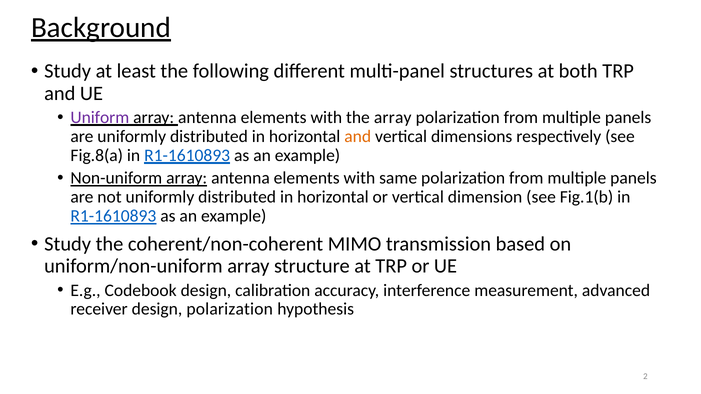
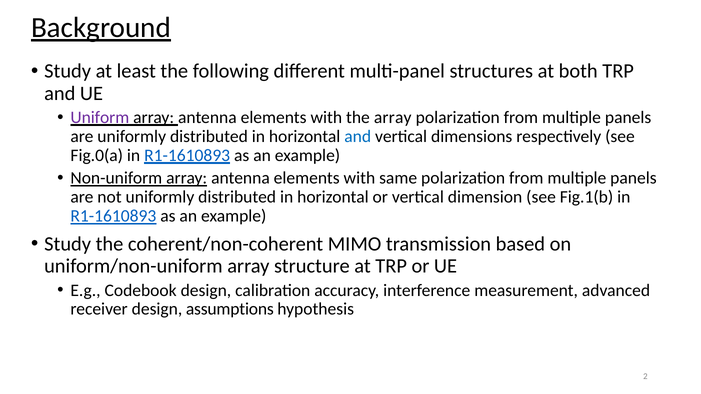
and at (358, 136) colour: orange -> blue
Fig.8(a: Fig.8(a -> Fig.0(a
design polarization: polarization -> assumptions
